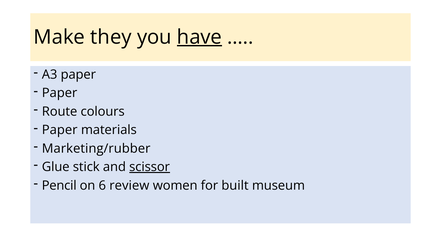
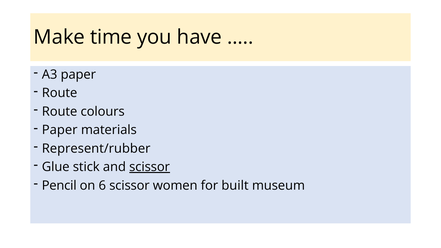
they: they -> time
have underline: present -> none
Paper at (60, 93): Paper -> Route
Marketing/rubber: Marketing/rubber -> Represent/rubber
6 review: review -> scissor
